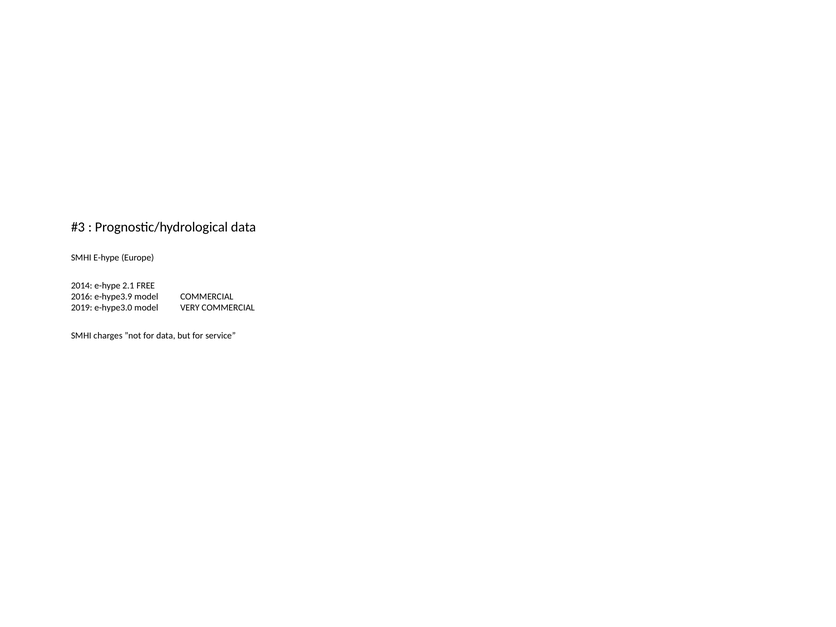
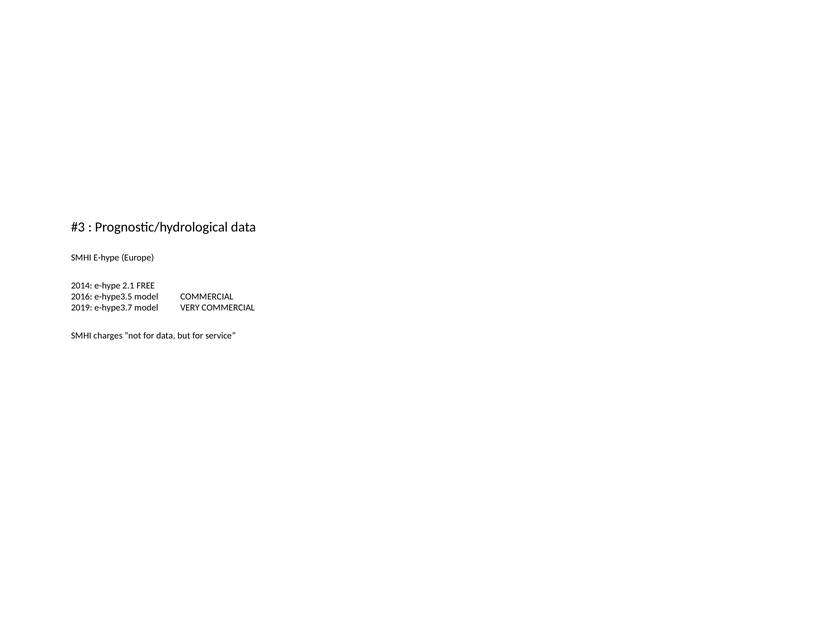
e-hype3.9: e-hype3.9 -> e-hype3.5
e-hype3.0: e-hype3.0 -> e-hype3.7
